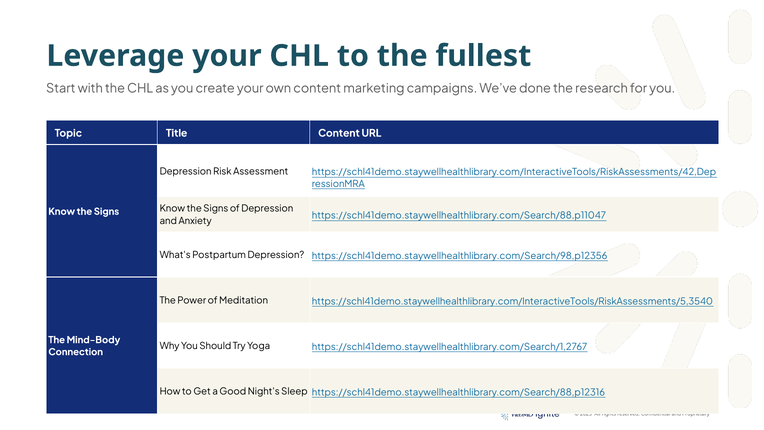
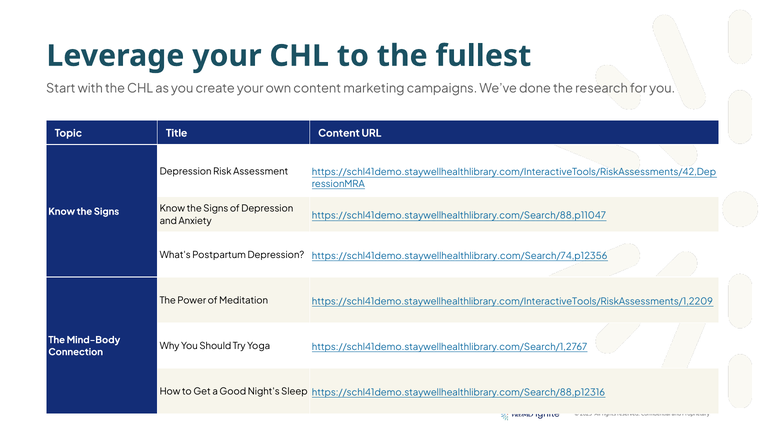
https://schl41demo.staywellhealthlibrary.com/Search/98,p12356: https://schl41demo.staywellhealthlibrary.com/Search/98,p12356 -> https://schl41demo.staywellhealthlibrary.com/Search/74,p12356
https://schl41demo.staywellhealthlibrary.com/InteractiveTools/RiskAssessments/5,3540: https://schl41demo.staywellhealthlibrary.com/InteractiveTools/RiskAssessments/5,3540 -> https://schl41demo.staywellhealthlibrary.com/InteractiveTools/RiskAssessments/1,2209
